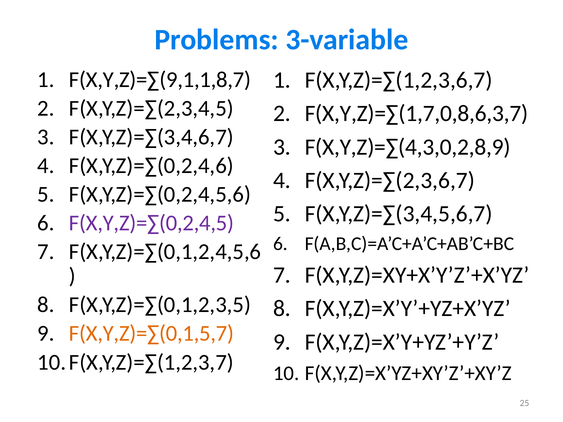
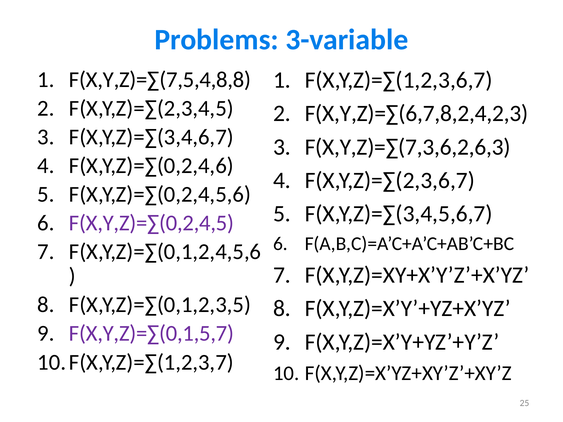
F(X,Y,Z)=∑(9,1,1,8,7: F(X,Y,Z)=∑(9,1,1,8,7 -> F(X,Y,Z)=∑(7,5,4,8,8
F(X,Y,Z)=∑(1,7,0,8,6,3,7: F(X,Y,Z)=∑(1,7,0,8,6,3,7 -> F(X,Y,Z)=∑(6,7,8,2,4,2,3
F(X,Y,Z)=∑(4,3,0,2,8,9: F(X,Y,Z)=∑(4,3,0,2,8,9 -> F(X,Y,Z)=∑(7,3,6,2,6,3
F(X,Y,Z)=∑(0,1,5,7 colour: orange -> purple
